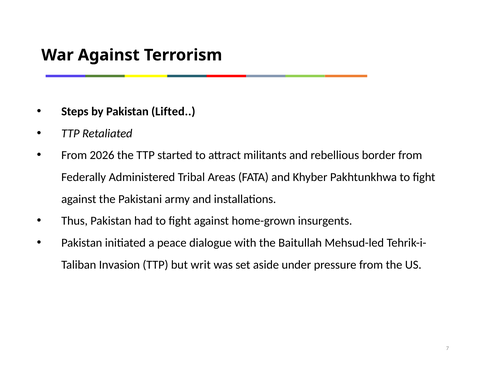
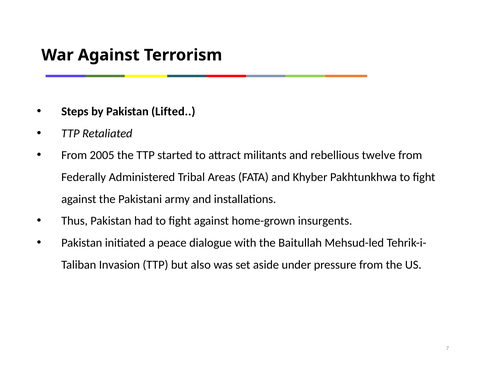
2026: 2026 -> 2005
border: border -> twelve
writ: writ -> also
